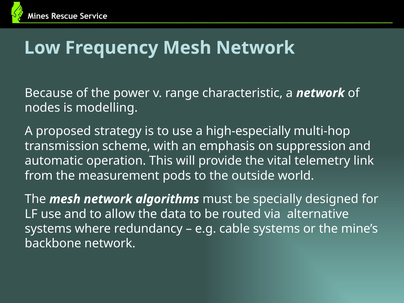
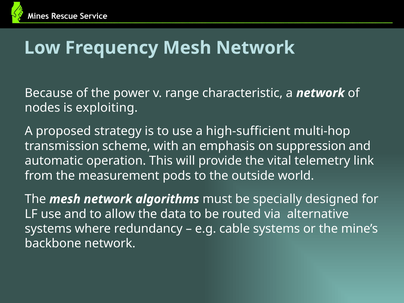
modelling: modelling -> exploiting
high-especially: high-especially -> high-sufficient
